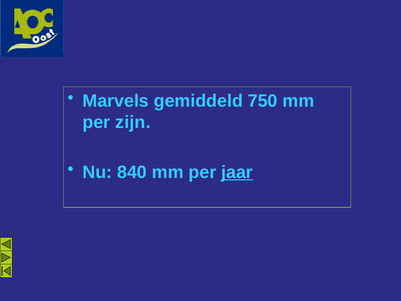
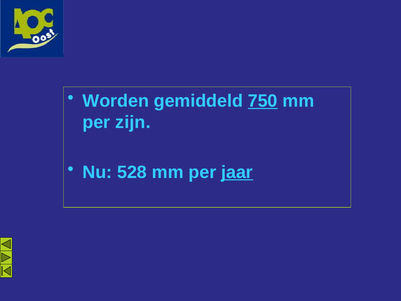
Marvels: Marvels -> Worden
750 underline: none -> present
840: 840 -> 528
